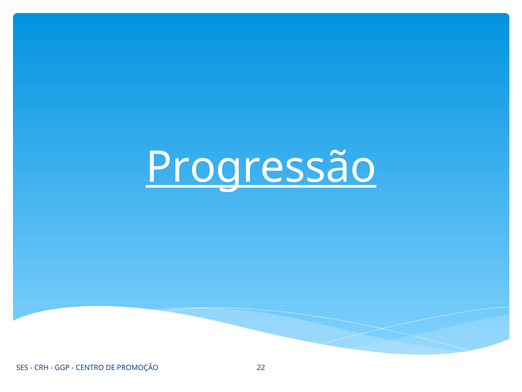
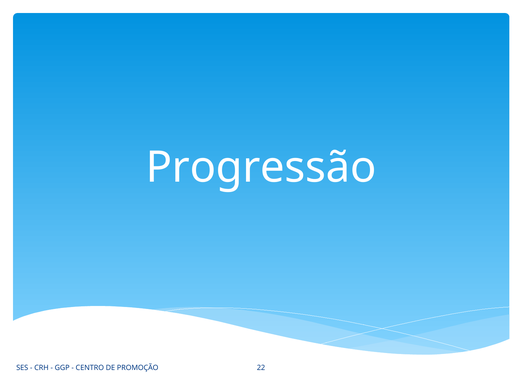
Progressão underline: present -> none
